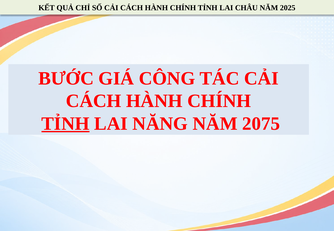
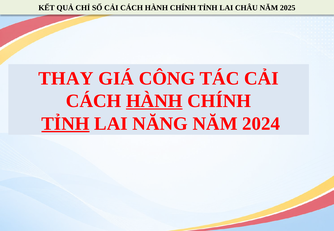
BƯỚC: BƯỚC -> THAY
HÀNH at (154, 101) underline: none -> present
2075: 2075 -> 2024
